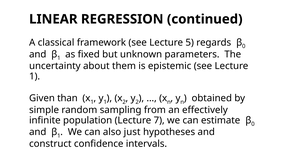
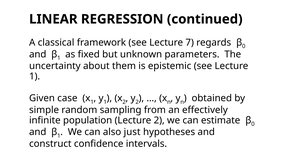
5: 5 -> 7
than: than -> case
Lecture 7: 7 -> 2
